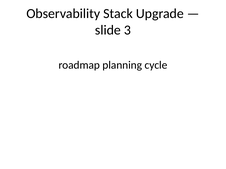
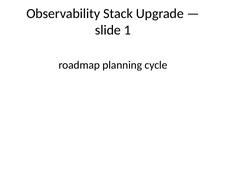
3: 3 -> 1
